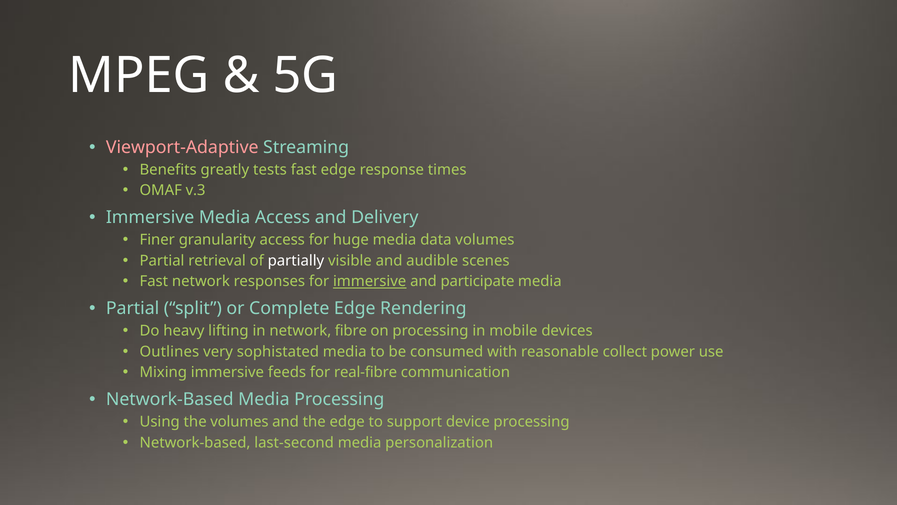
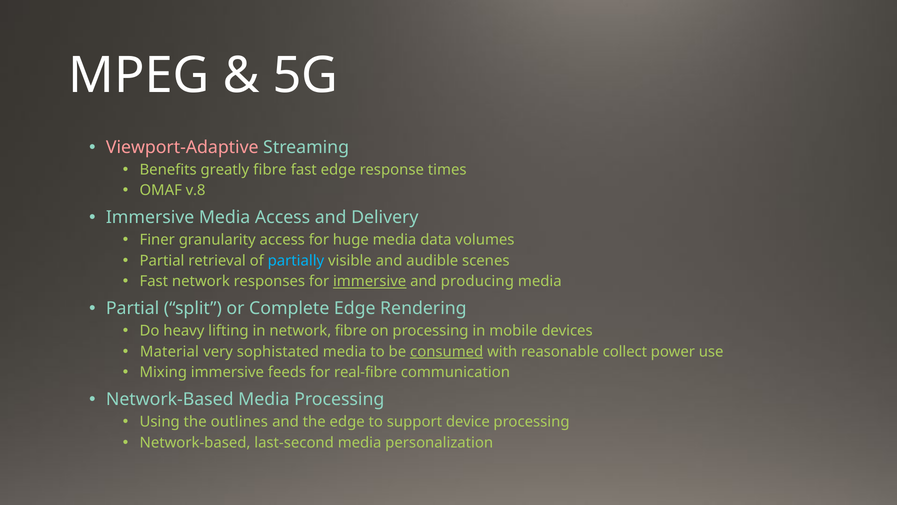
greatly tests: tests -> fibre
v.3: v.3 -> v.8
partially colour: white -> light blue
participate: participate -> producing
Outlines: Outlines -> Material
consumed underline: none -> present
the volumes: volumes -> outlines
